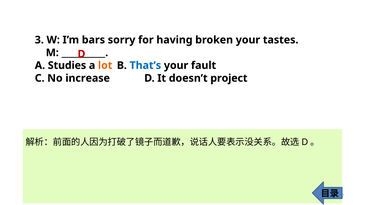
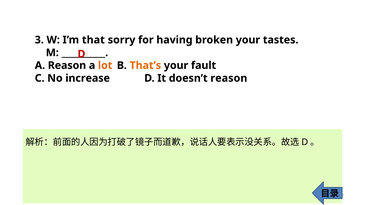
bars: bars -> that
A Studies: Studies -> Reason
That’s colour: blue -> orange
doesn’t project: project -> reason
